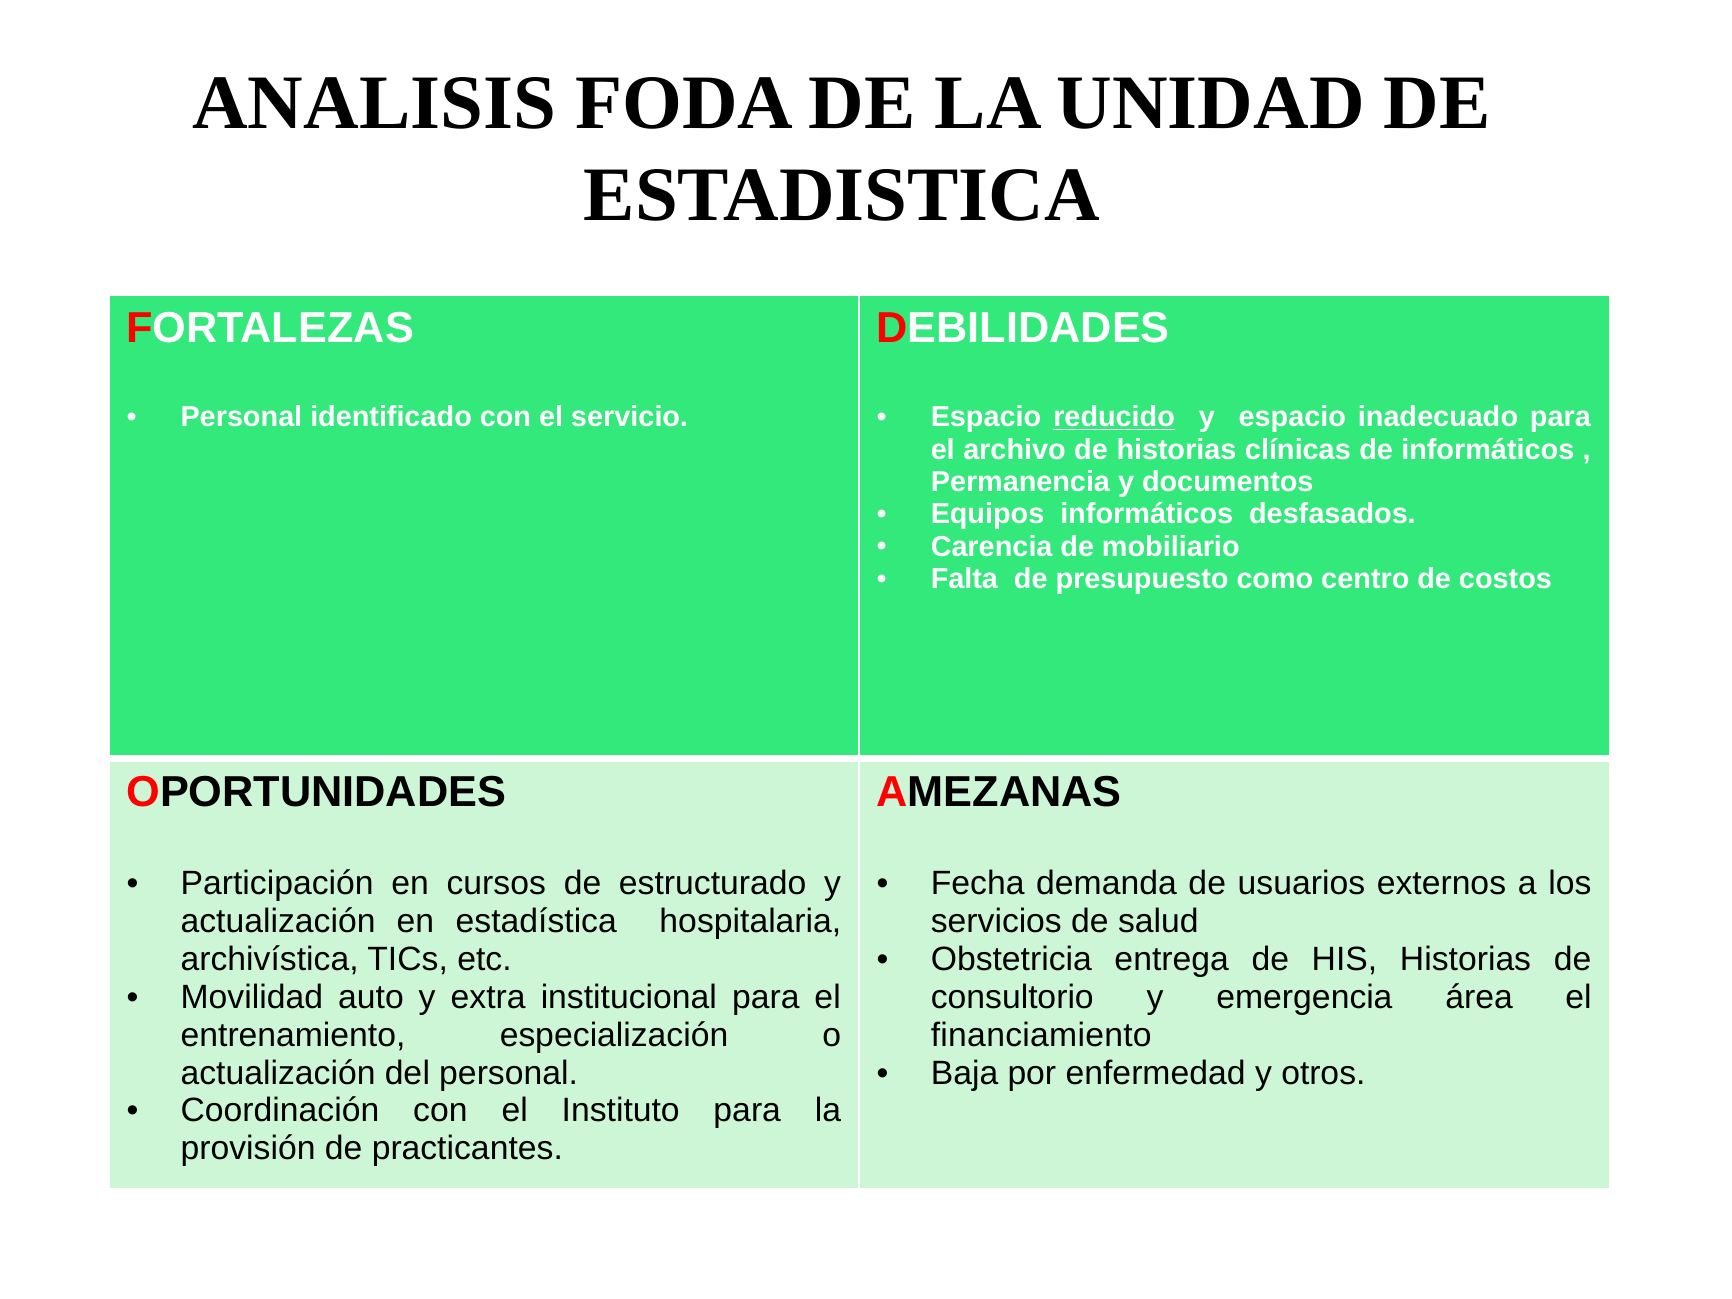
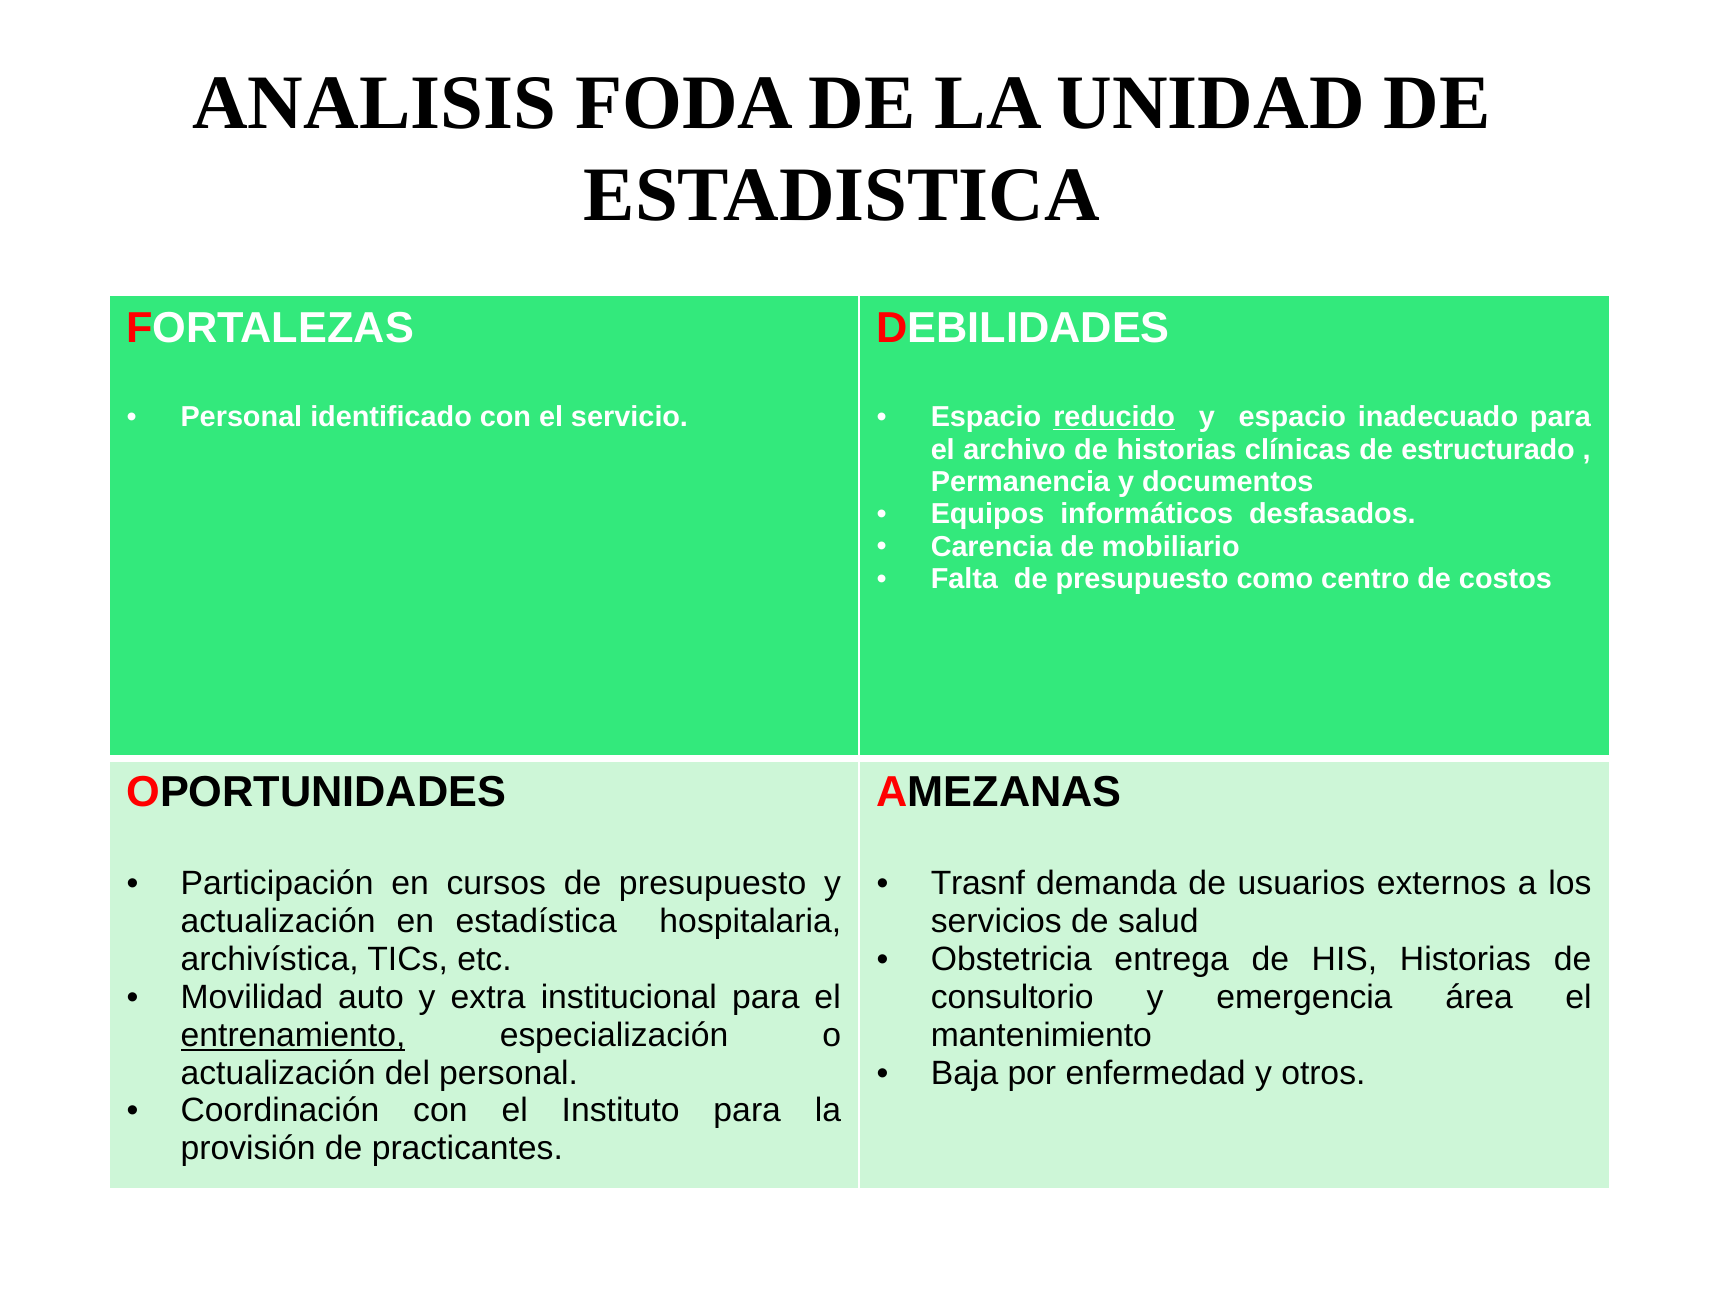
de informáticos: informáticos -> estructurado
cursos de estructurado: estructurado -> presupuesto
Fecha: Fecha -> Trasnf
entrenamiento underline: none -> present
financiamiento: financiamiento -> mantenimiento
